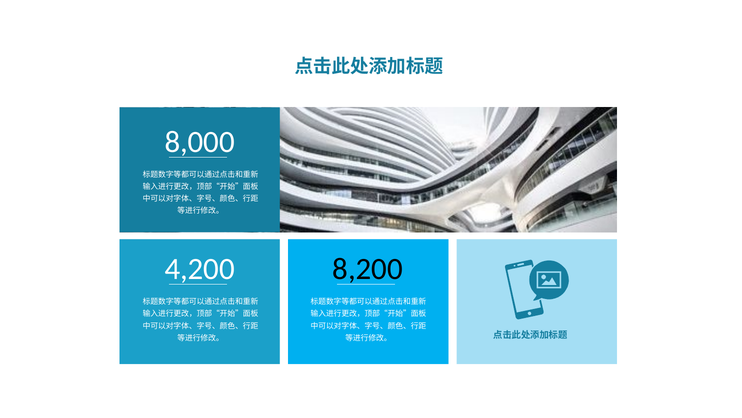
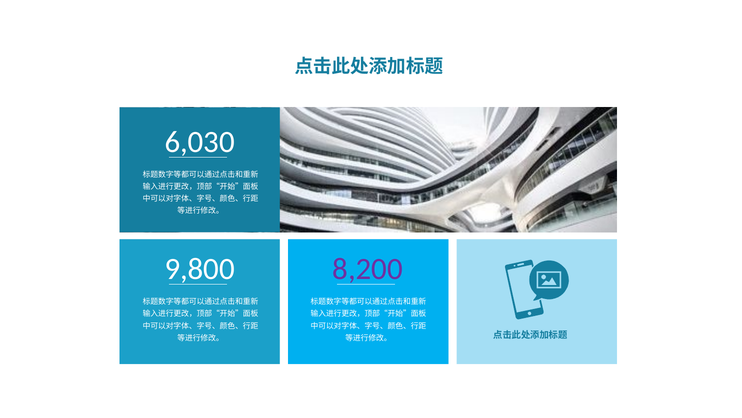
8,000: 8,000 -> 6,030
4,200: 4,200 -> 9,800
8,200 colour: black -> purple
